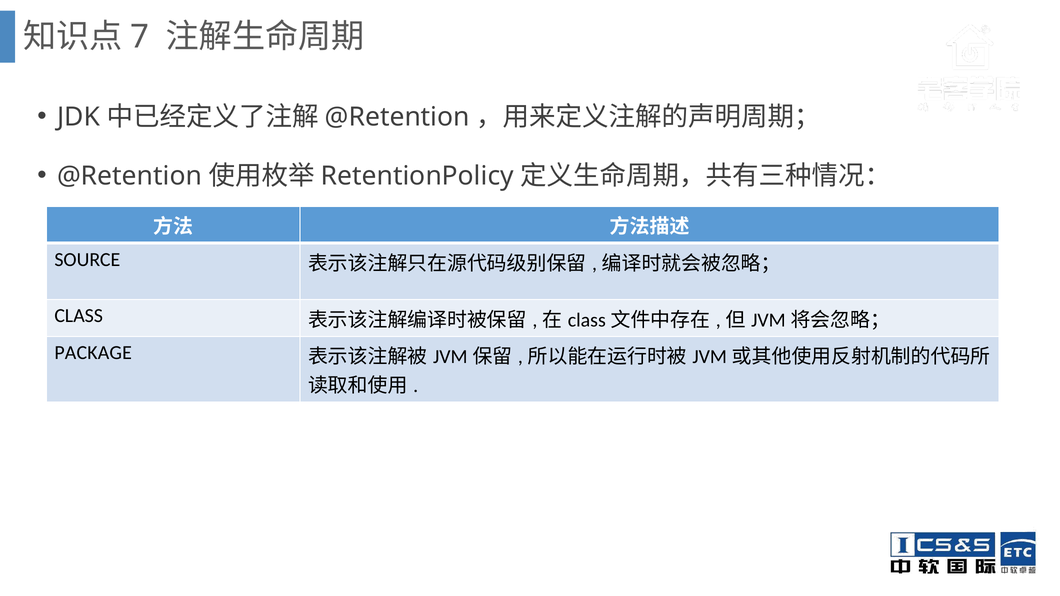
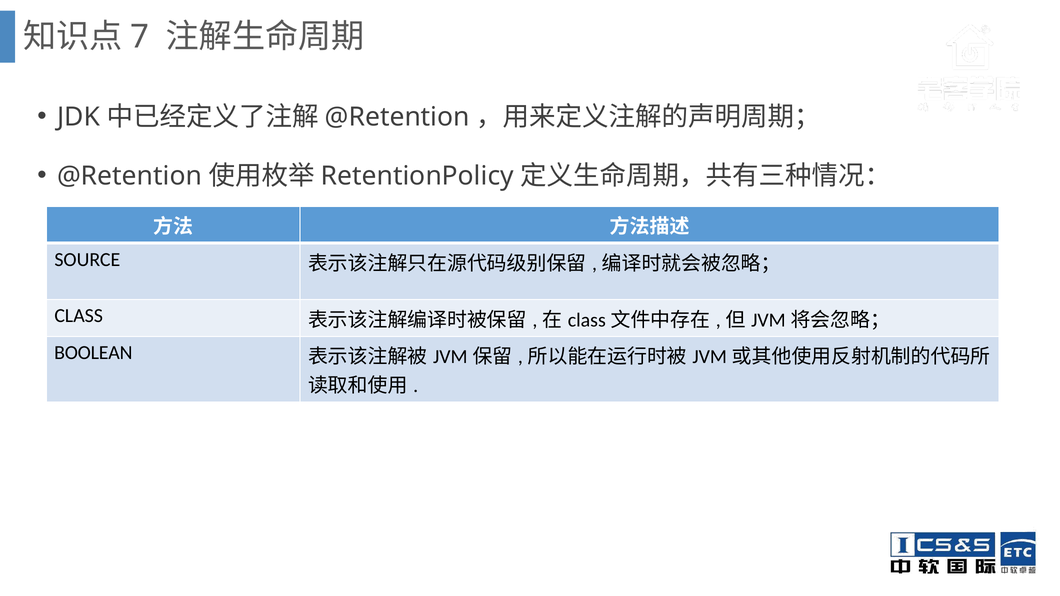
PACKAGE: PACKAGE -> BOOLEAN
